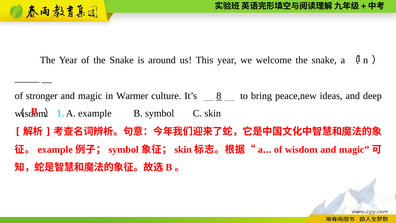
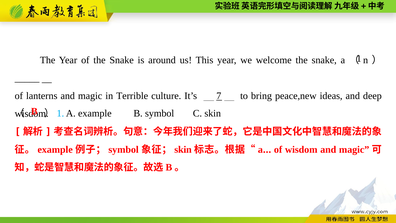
stronger: stronger -> lanterns
Warmer: Warmer -> Terrible
8: 8 -> 7
